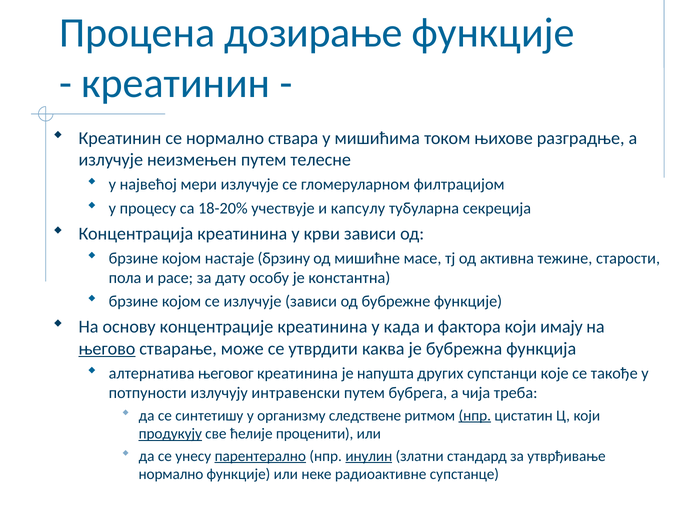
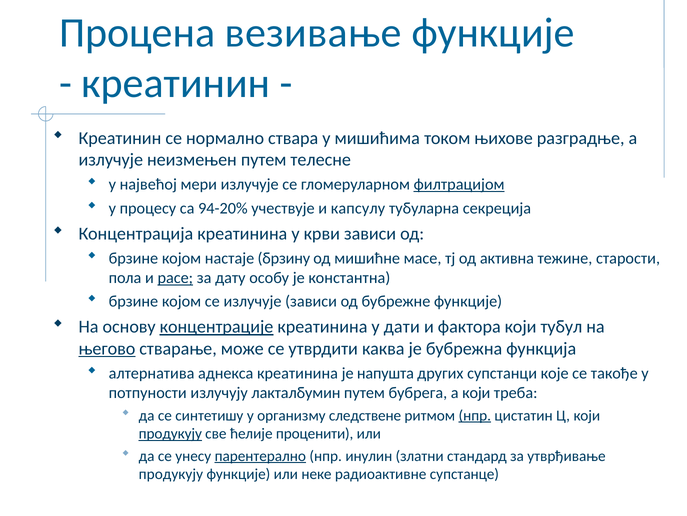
дозирање: дозирање -> везивање
филтрацијом underline: none -> present
18-20%: 18-20% -> 94-20%
расе underline: none -> present
концентрације underline: none -> present
када: када -> дати
имају: имају -> тубул
његовог: његовог -> аднекса
интравенски: интравенски -> лакталбумин
а чија: чија -> који
инулин underline: present -> none
нормално at (171, 474): нормално -> продукују
